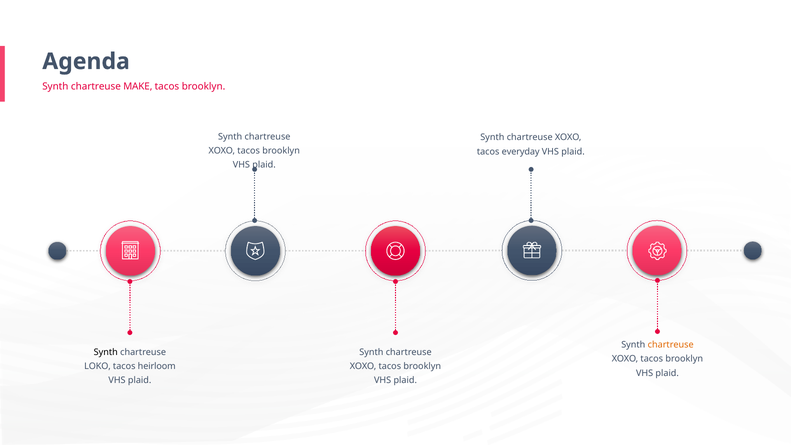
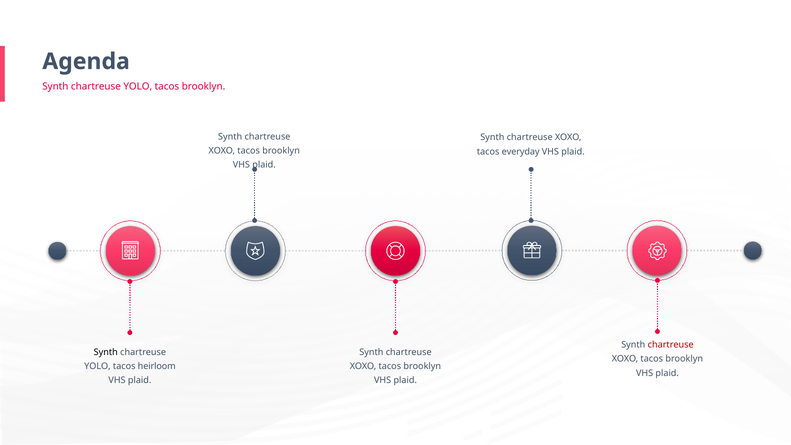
MAKE at (138, 87): MAKE -> YOLO
chartreuse at (671, 345) colour: orange -> red
LOKO at (97, 366): LOKO -> YOLO
